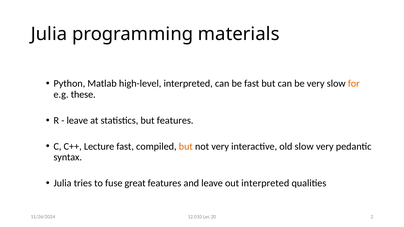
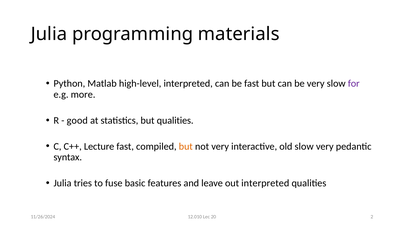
for colour: orange -> purple
these: these -> more
leave at (77, 121): leave -> good
but features: features -> qualities
great: great -> basic
